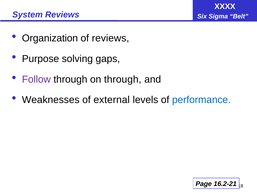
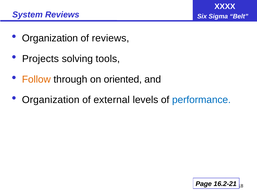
Purpose: Purpose -> Projects
gaps: gaps -> tools
Follow colour: purple -> orange
on through: through -> oriented
Weaknesses at (51, 100): Weaknesses -> Organization
